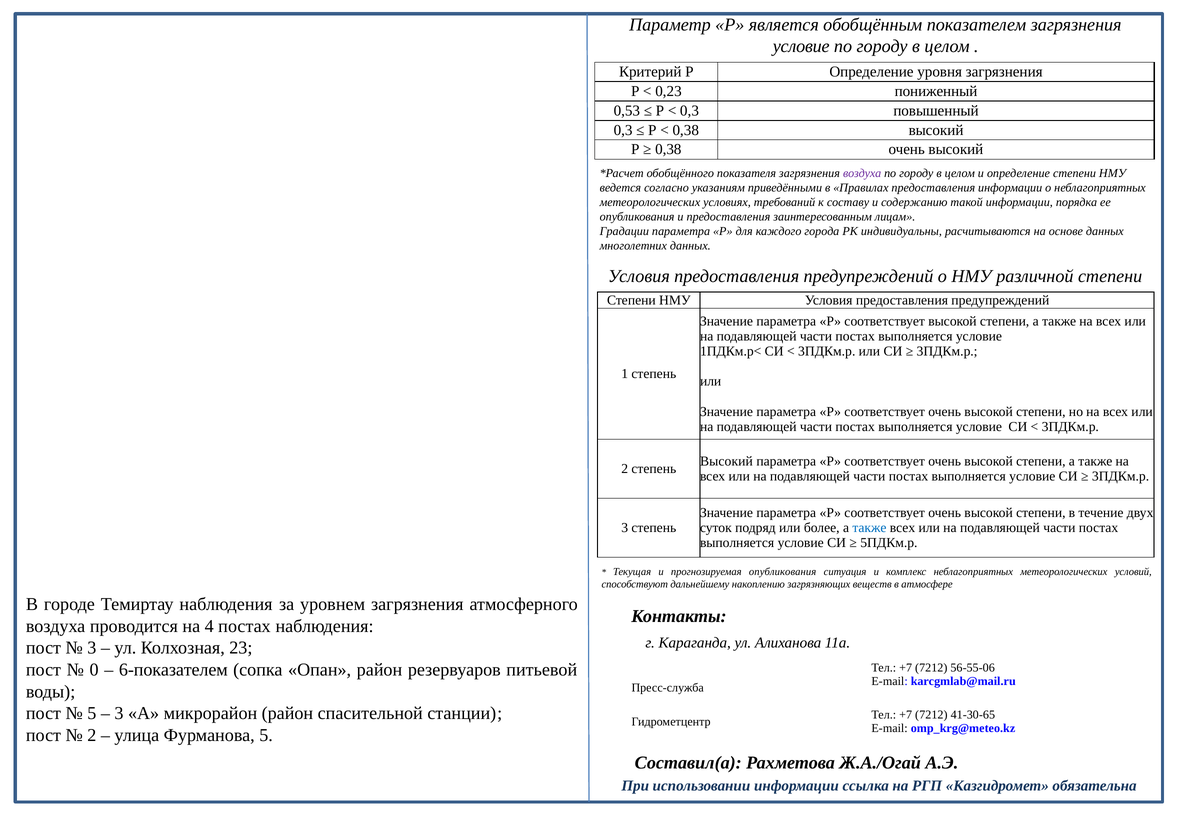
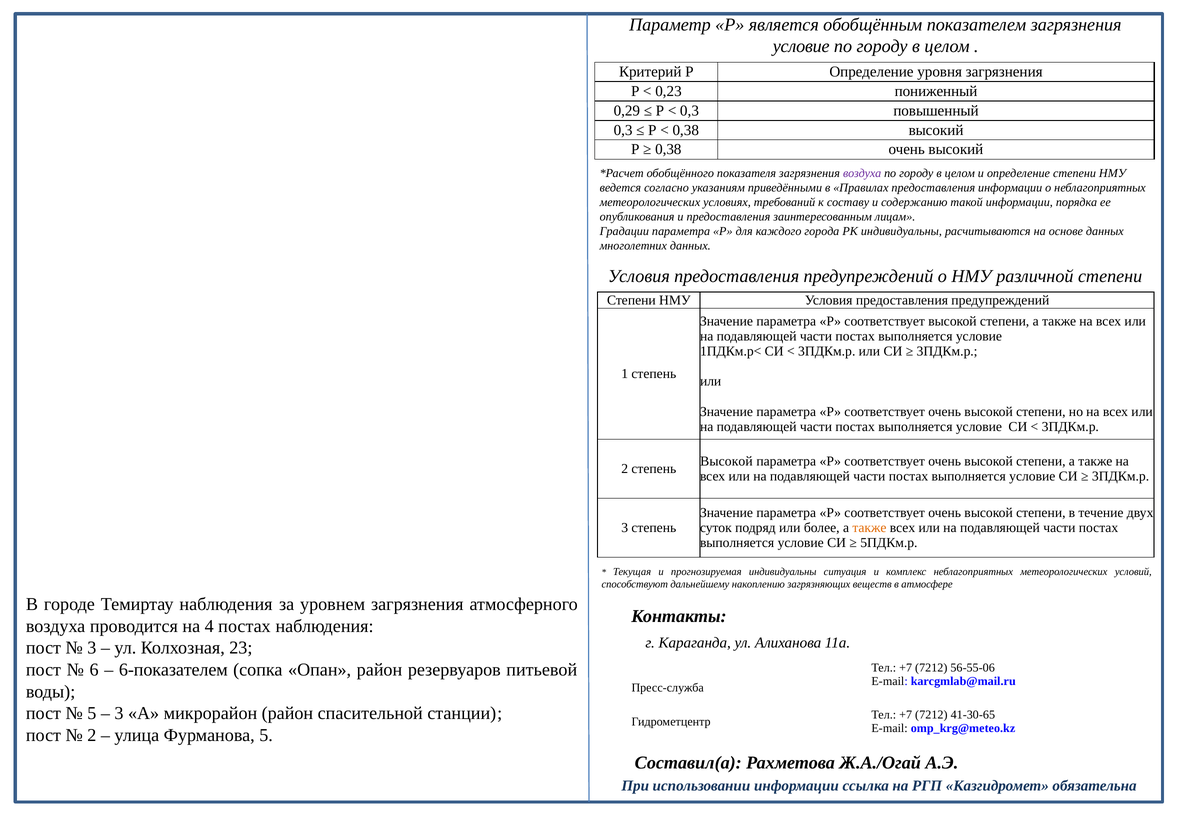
0,53: 0,53 -> 0,29
Высокий at (726, 461): Высокий -> Высокой
также at (869, 528) colour: blue -> orange
прогнозируемая опубликования: опубликования -> индивидуальны
0: 0 -> 6
